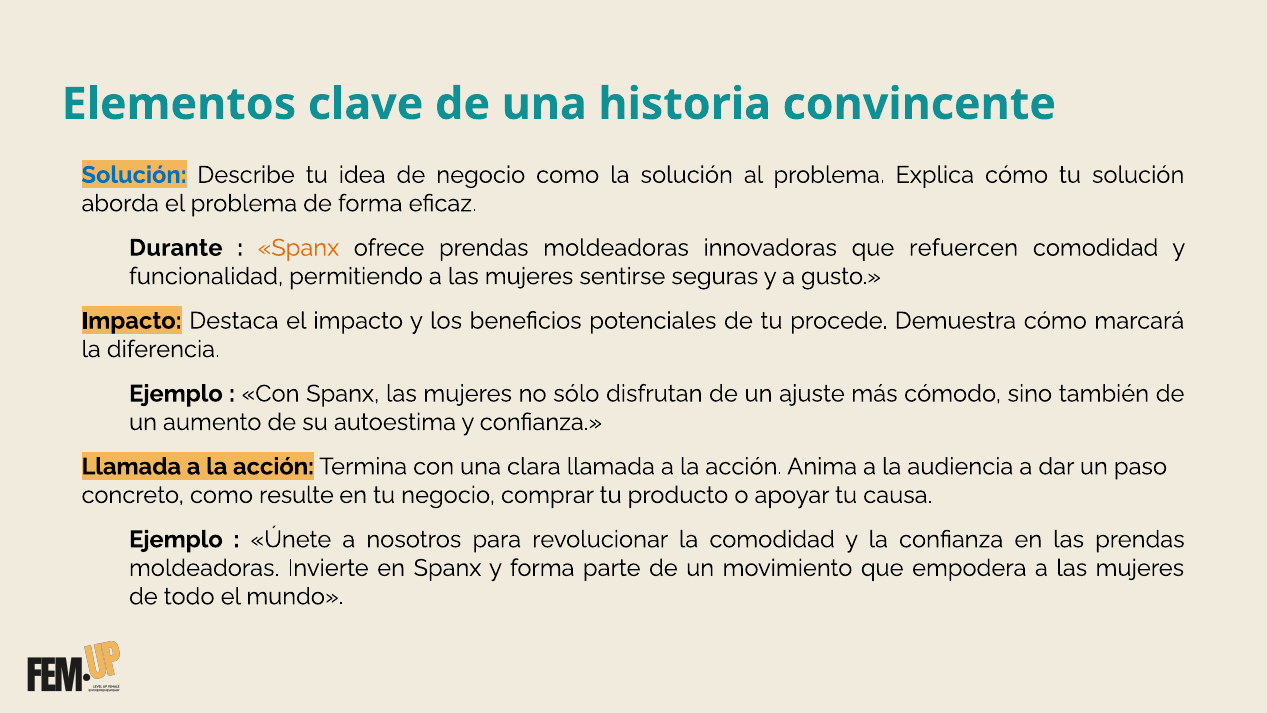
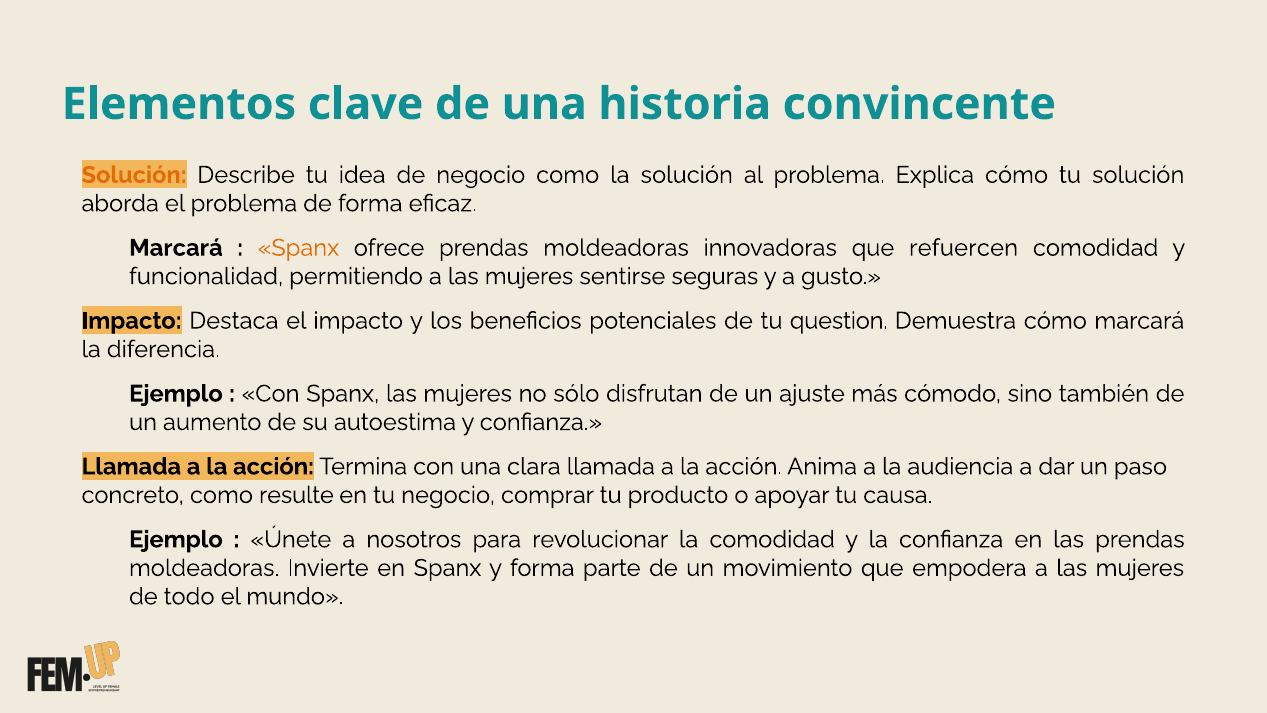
Solución at (134, 175) colour: blue -> orange
Durante at (176, 248): Durante -> Marcará
procede: procede -> question
